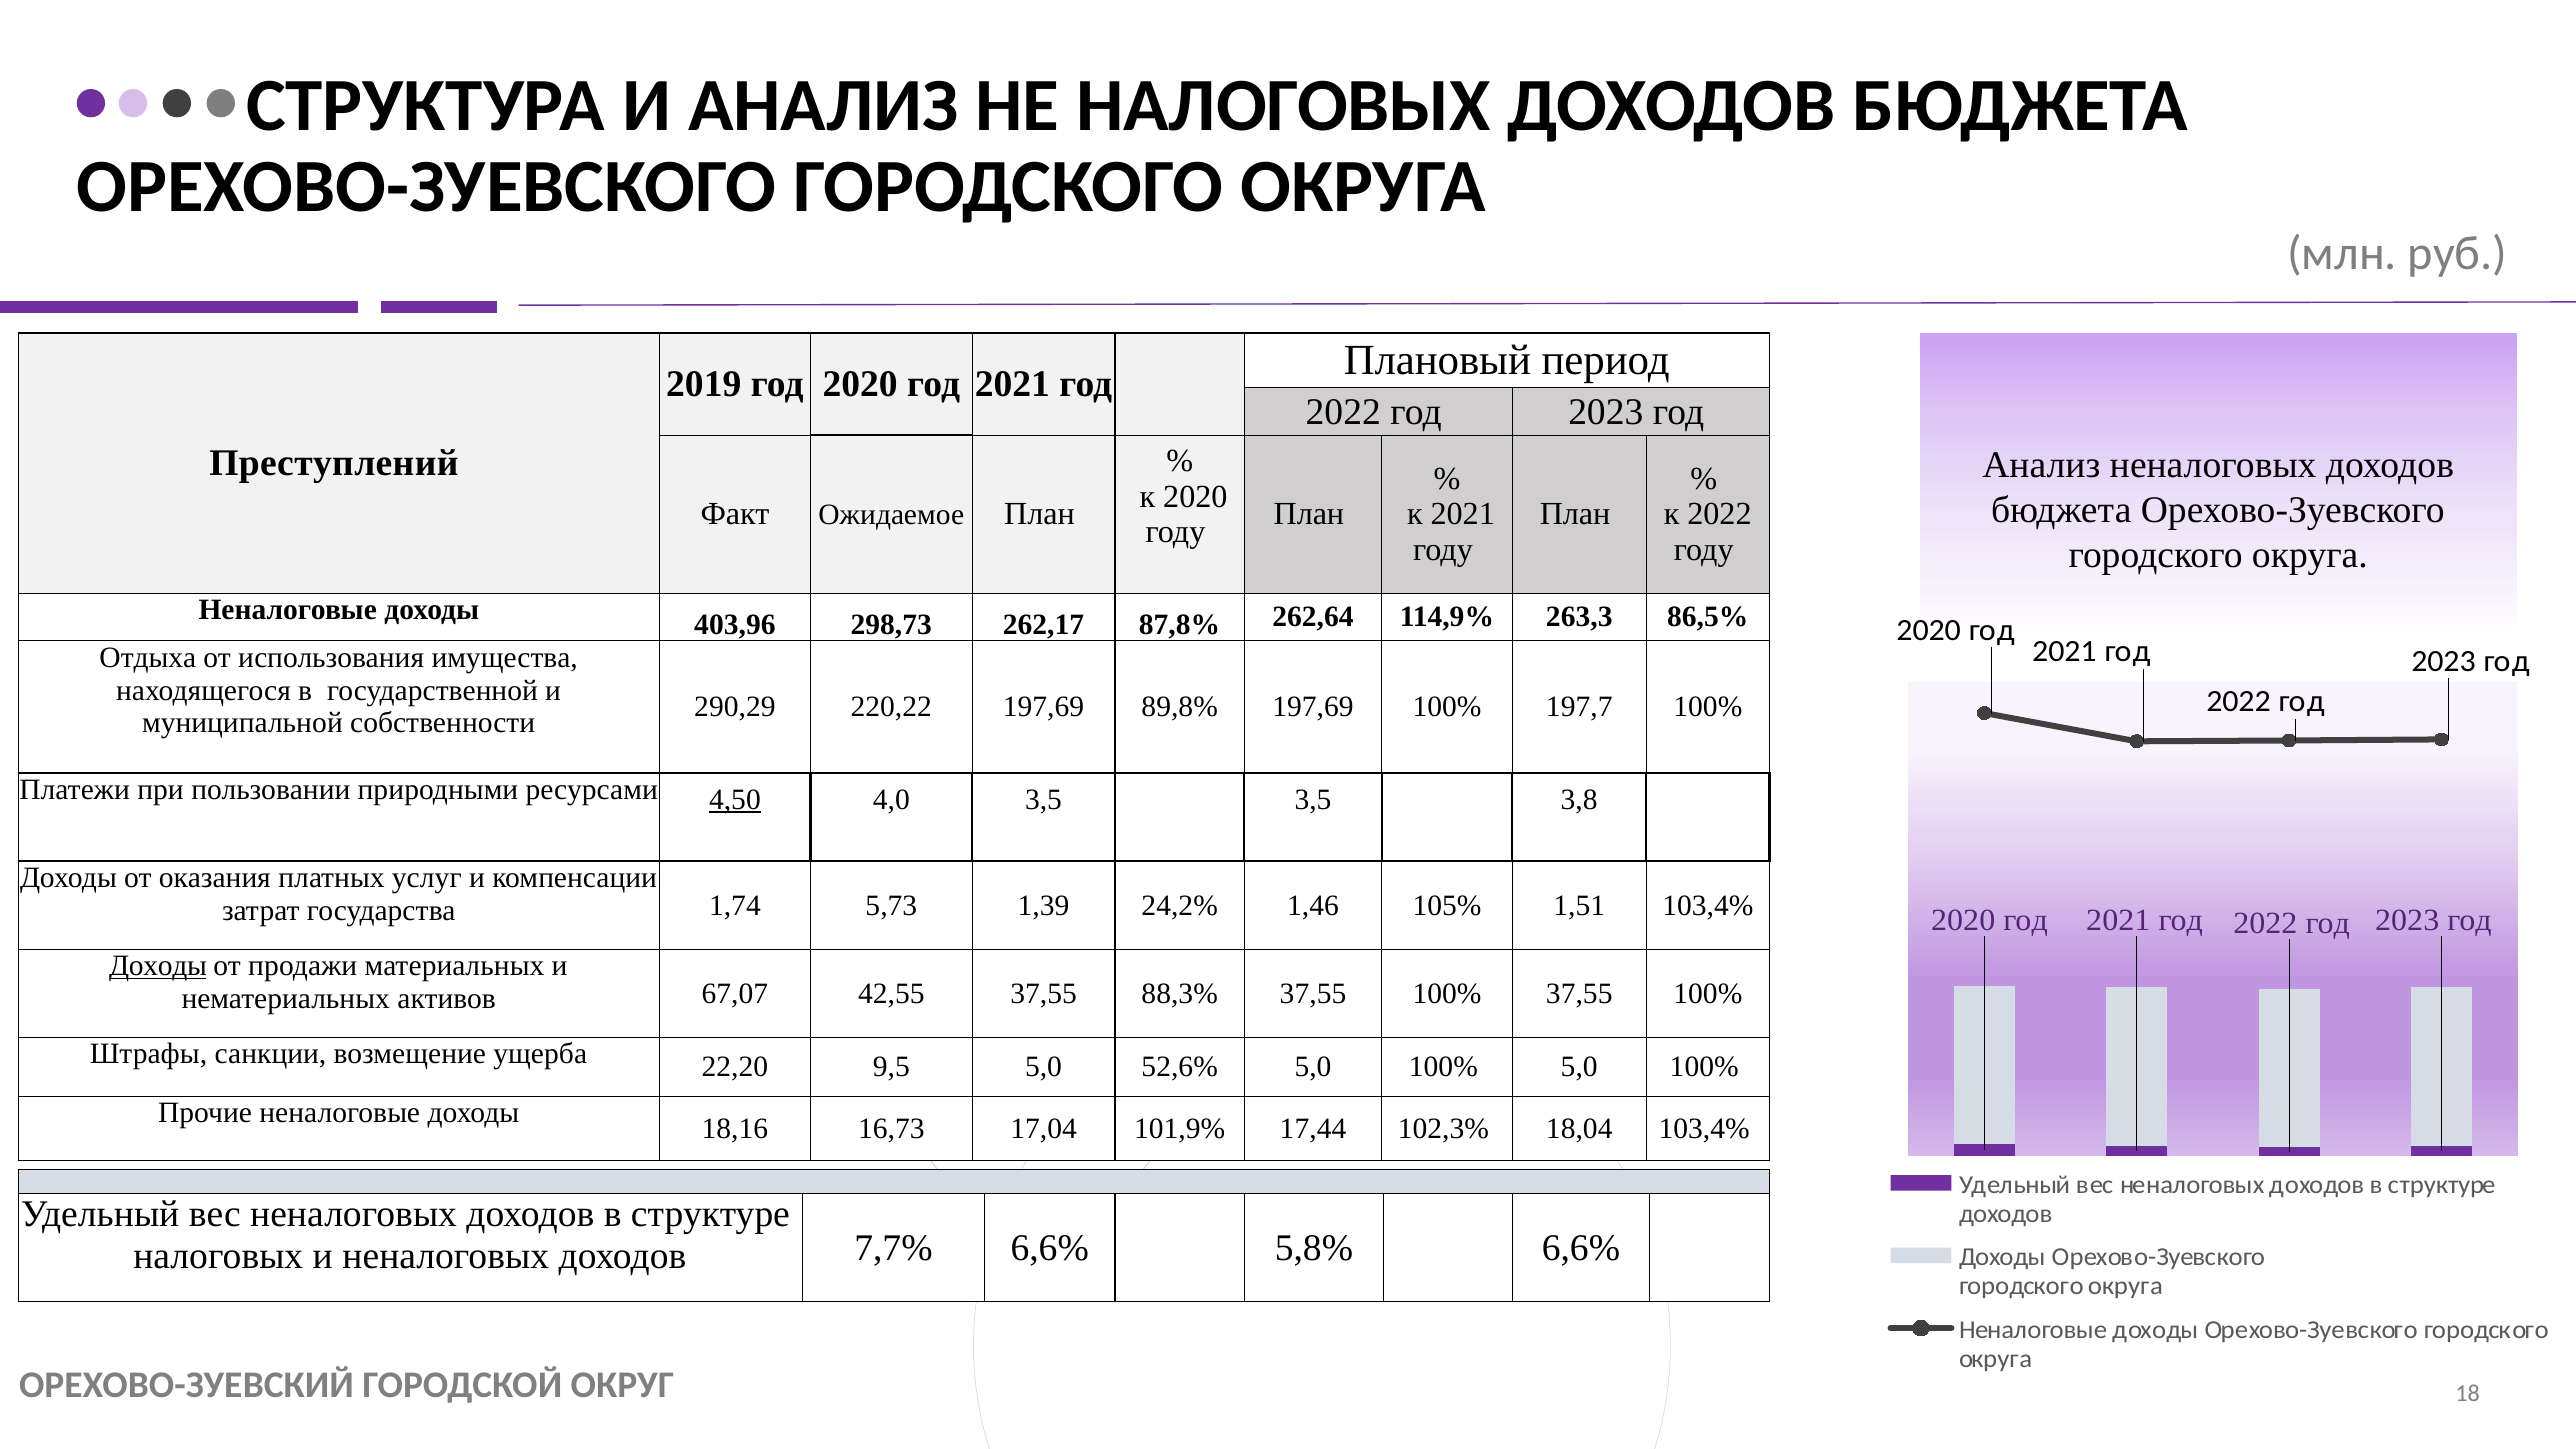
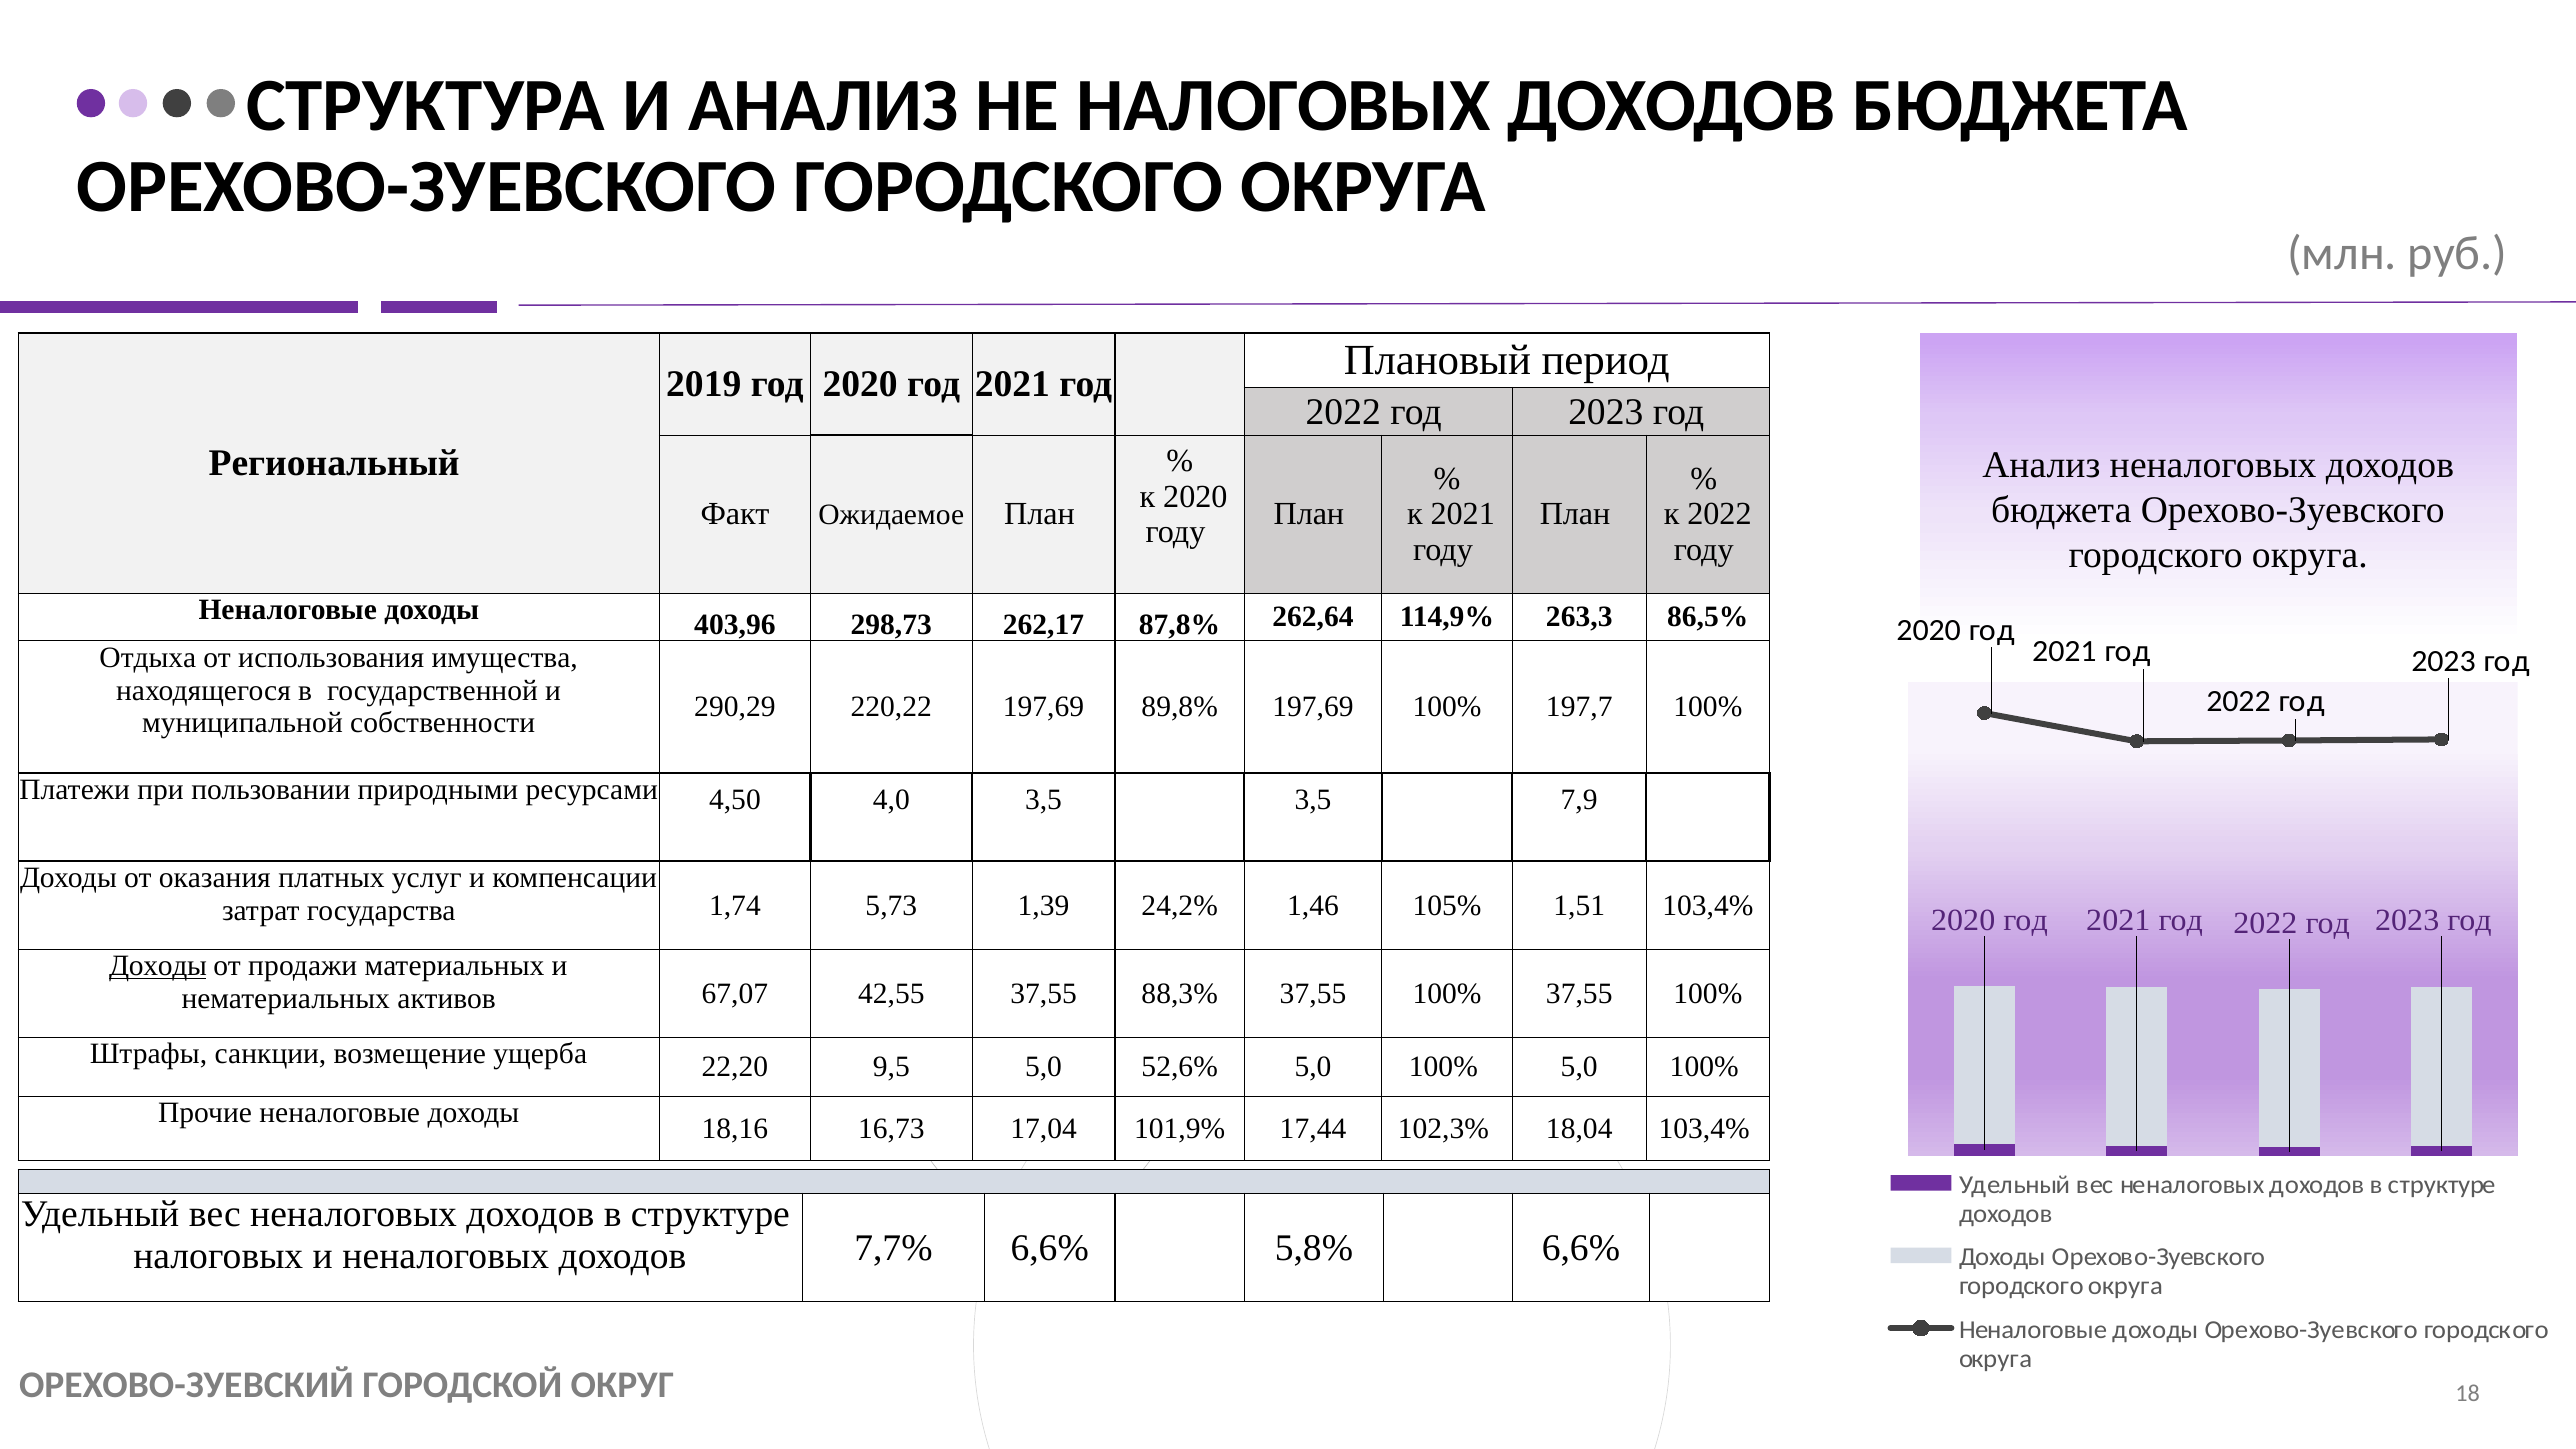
Преступлений: Преступлений -> Региональный
4,50 underline: present -> none
3,8: 3,8 -> 7,9
